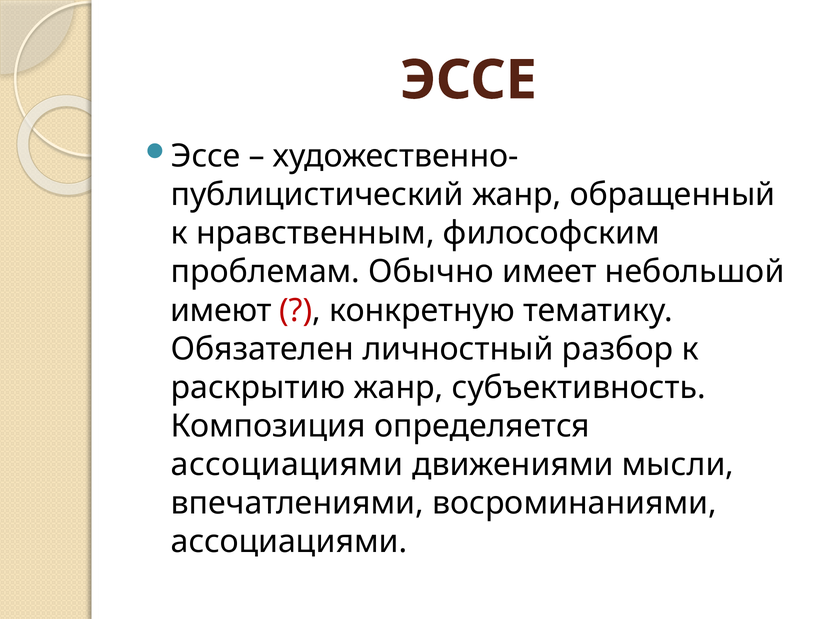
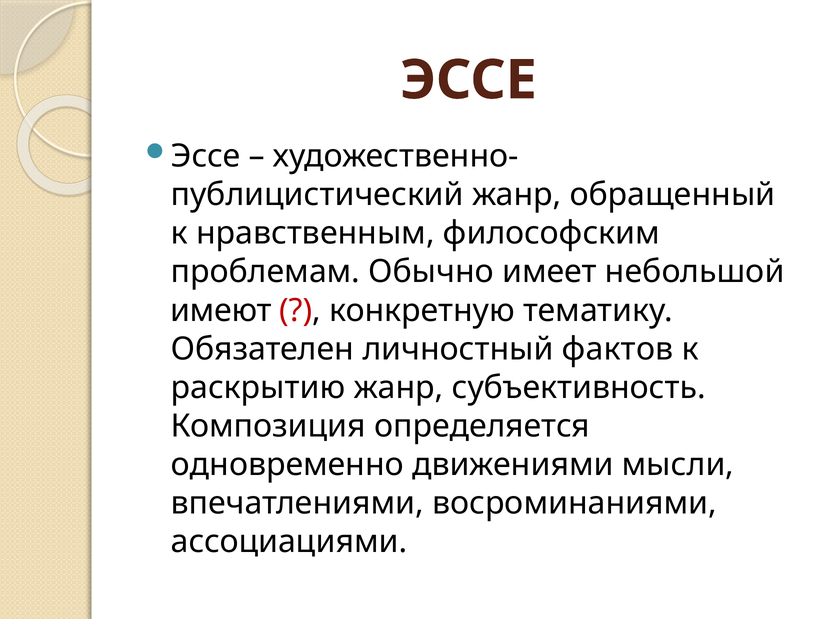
разбор: разбор -> фактов
ассоциациями at (287, 465): ассоциациями -> одновременно
